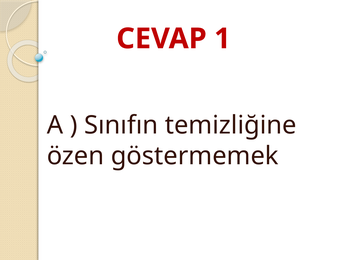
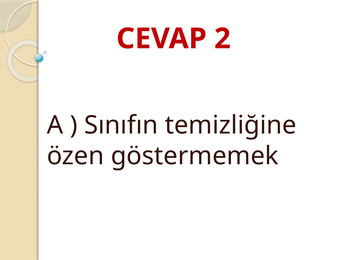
1: 1 -> 2
